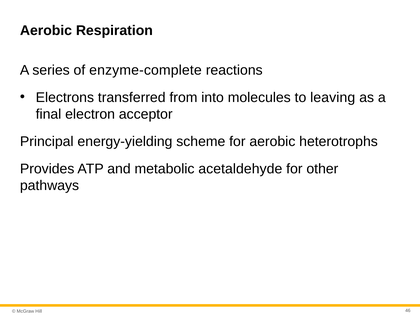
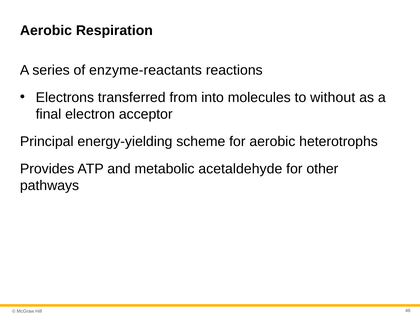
enzyme-complete: enzyme-complete -> enzyme-reactants
leaving: leaving -> without
